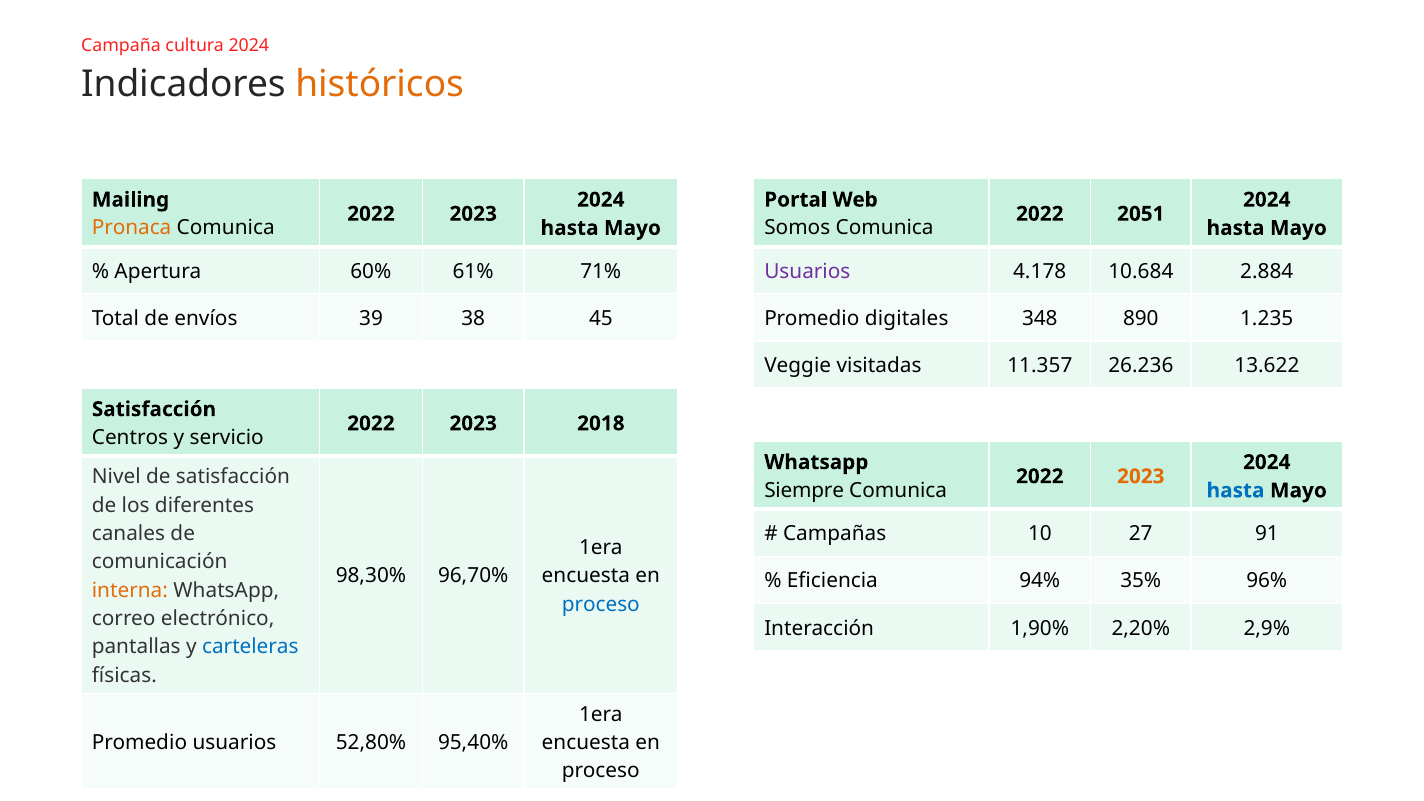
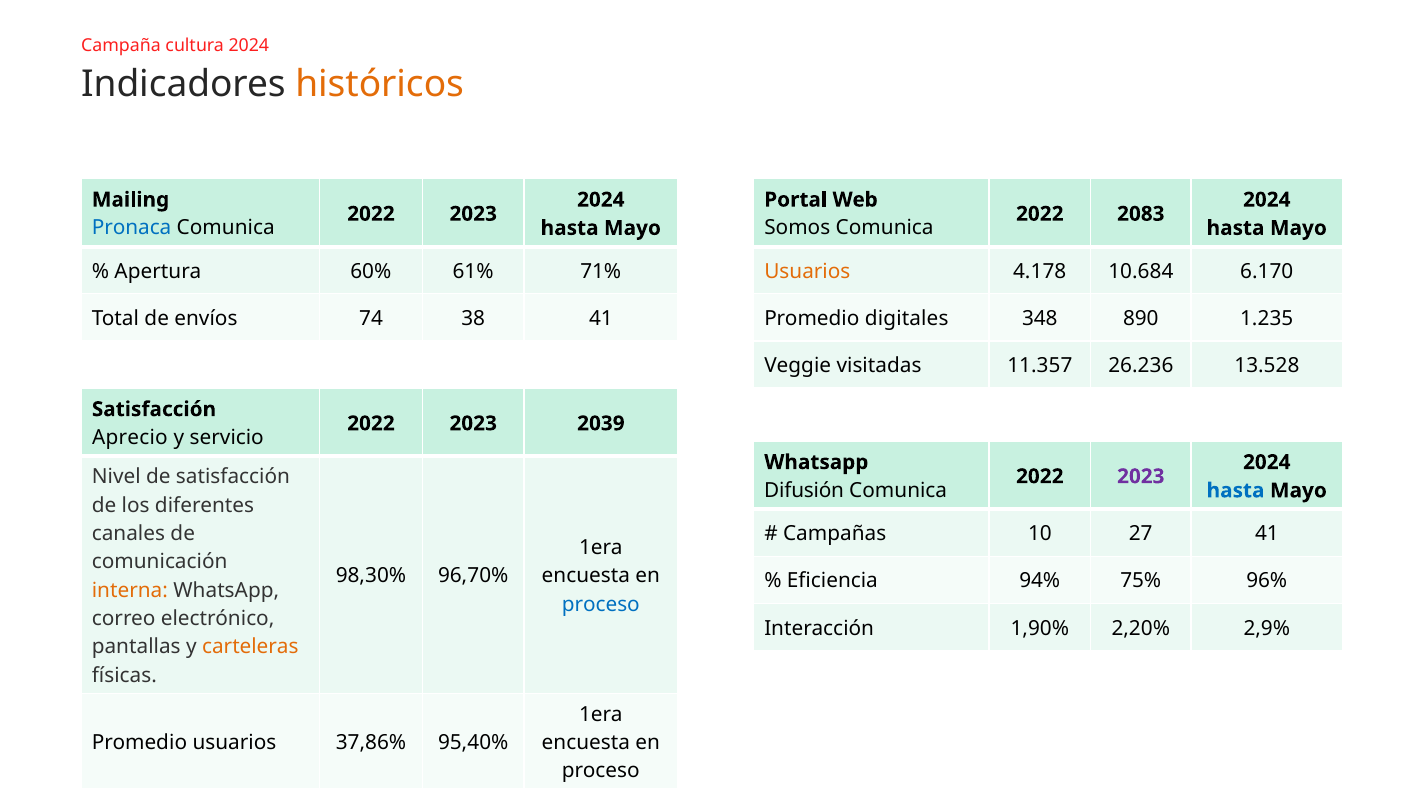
2051: 2051 -> 2083
Pronaca colour: orange -> blue
Usuarios at (807, 272) colour: purple -> orange
2.884: 2.884 -> 6.170
39: 39 -> 74
38 45: 45 -> 41
13.622: 13.622 -> 13.528
2018: 2018 -> 2039
Centros: Centros -> Aprecio
2023 at (1141, 476) colour: orange -> purple
Siempre: Siempre -> Difusión
27 91: 91 -> 41
35%: 35% -> 75%
carteleras colour: blue -> orange
52,80%: 52,80% -> 37,86%
